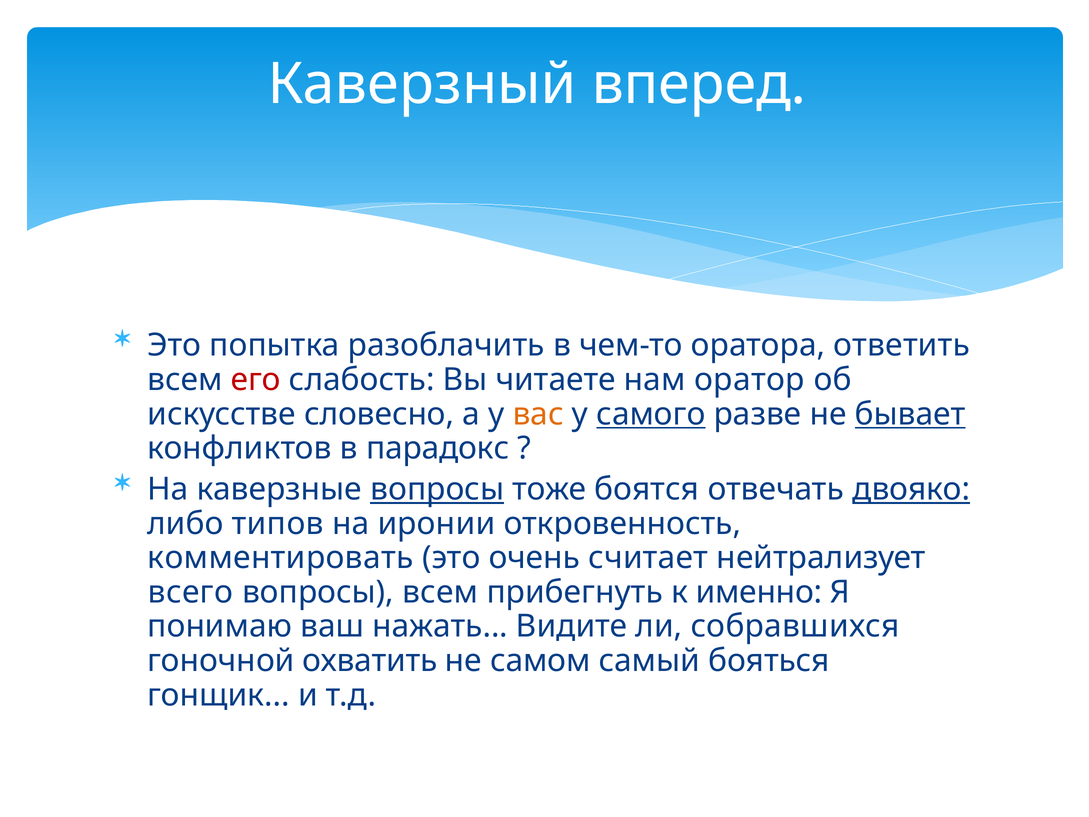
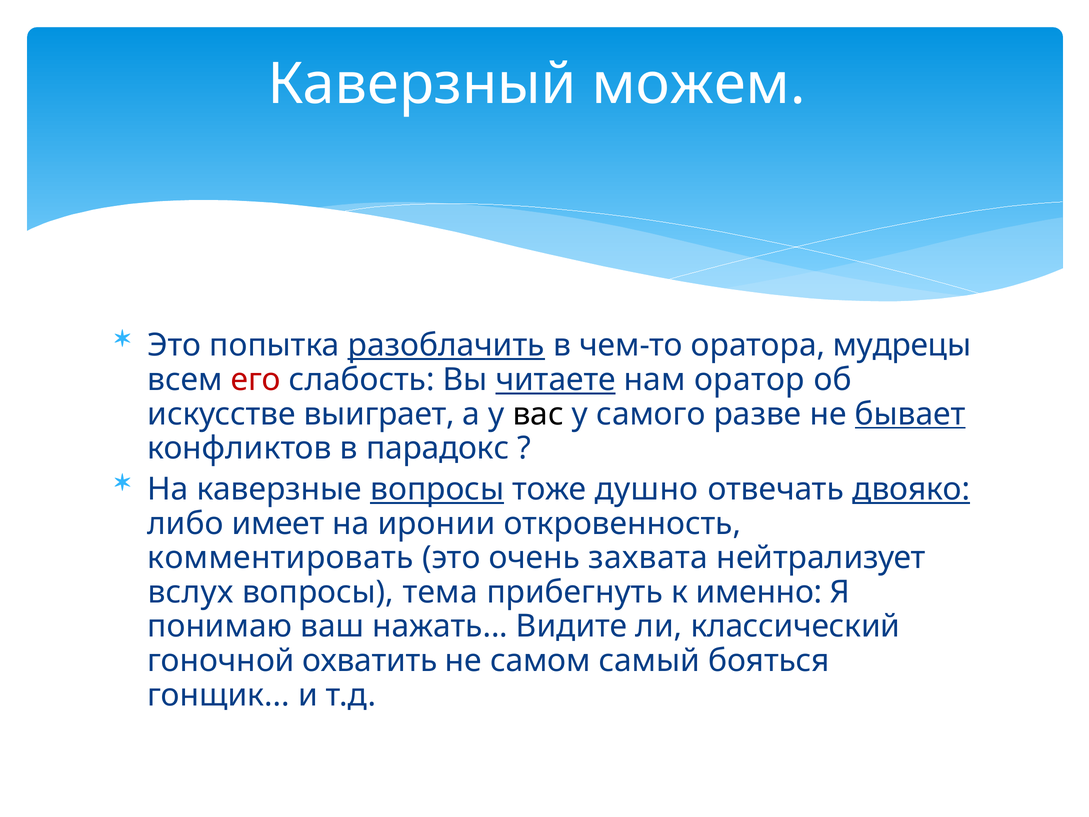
вперед: вперед -> можем
разоблачить underline: none -> present
ответить: ответить -> мудрецы
читаете underline: none -> present
словесно: словесно -> выиграет
вас colour: orange -> black
самого underline: present -> none
боятся: боятся -> душно
типов: типов -> имеет
считает: считает -> захвата
всего: всего -> вслух
вопросы всем: всем -> тема
собравшихся: собравшихся -> классический
